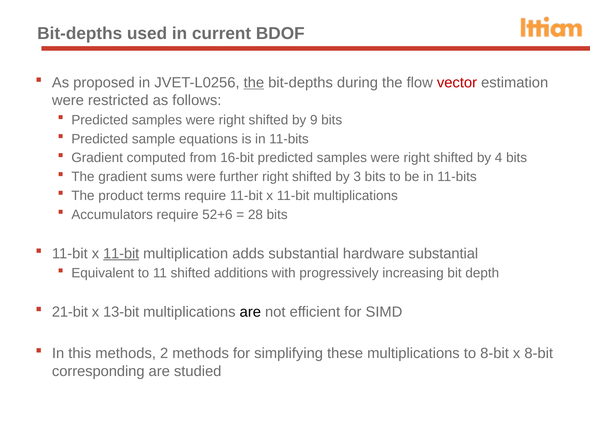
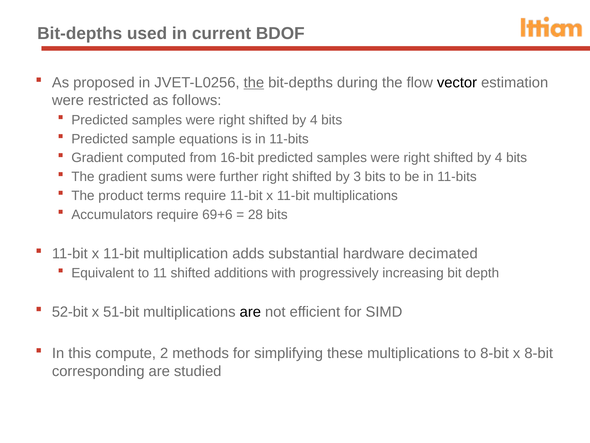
vector colour: red -> black
9 at (314, 120): 9 -> 4
52+6: 52+6 -> 69+6
11-bit at (121, 253) underline: present -> none
hardware substantial: substantial -> decimated
21-bit: 21-bit -> 52-bit
13-bit: 13-bit -> 51-bit
this methods: methods -> compute
